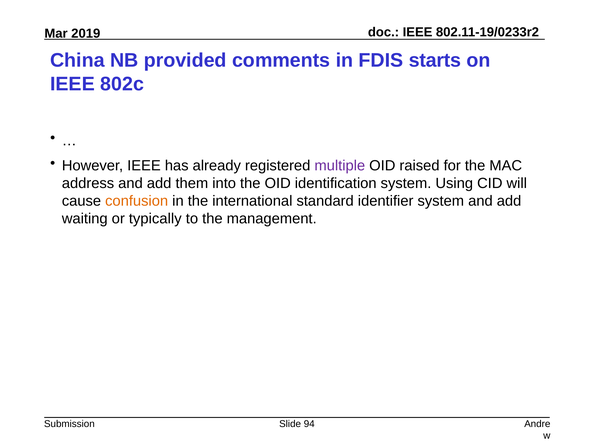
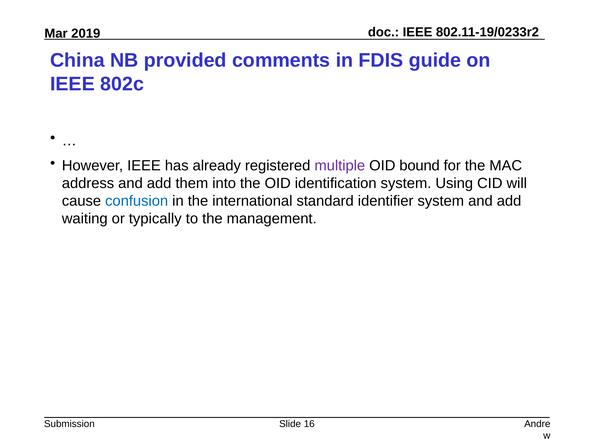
starts: starts -> guide
raised: raised -> bound
confusion colour: orange -> blue
94: 94 -> 16
